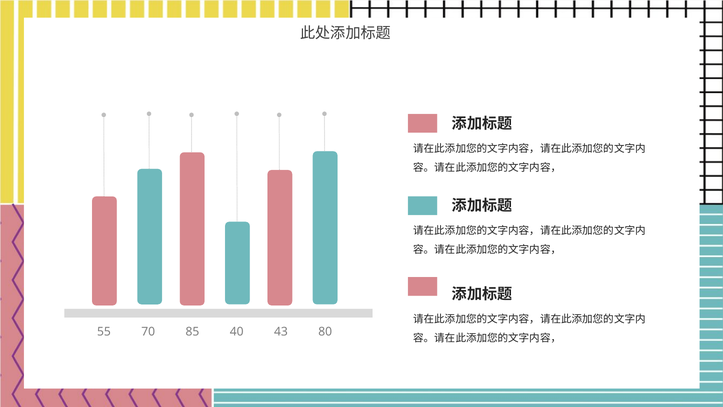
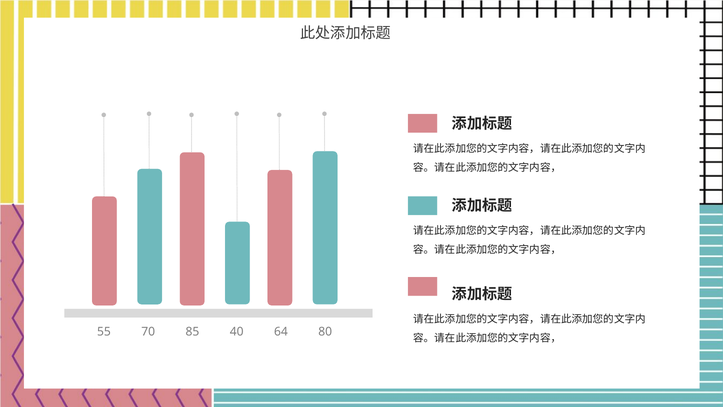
43: 43 -> 64
